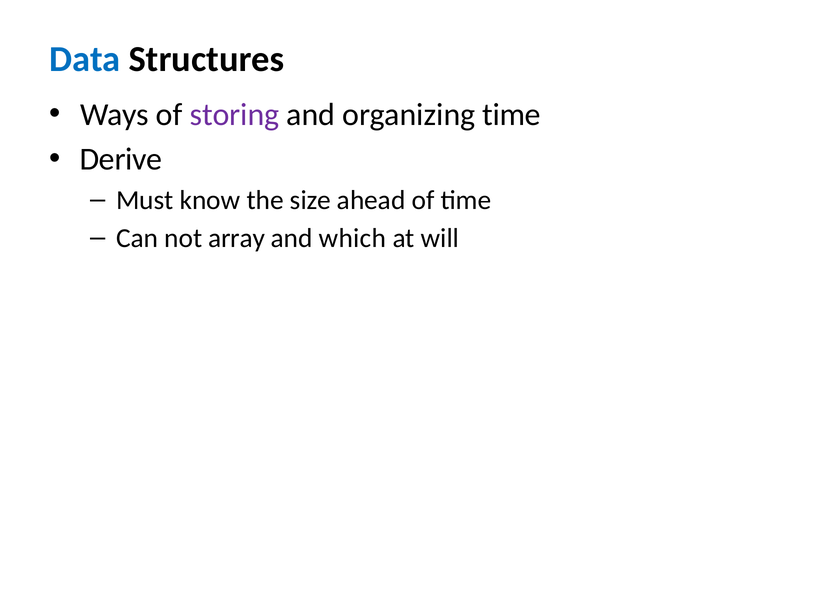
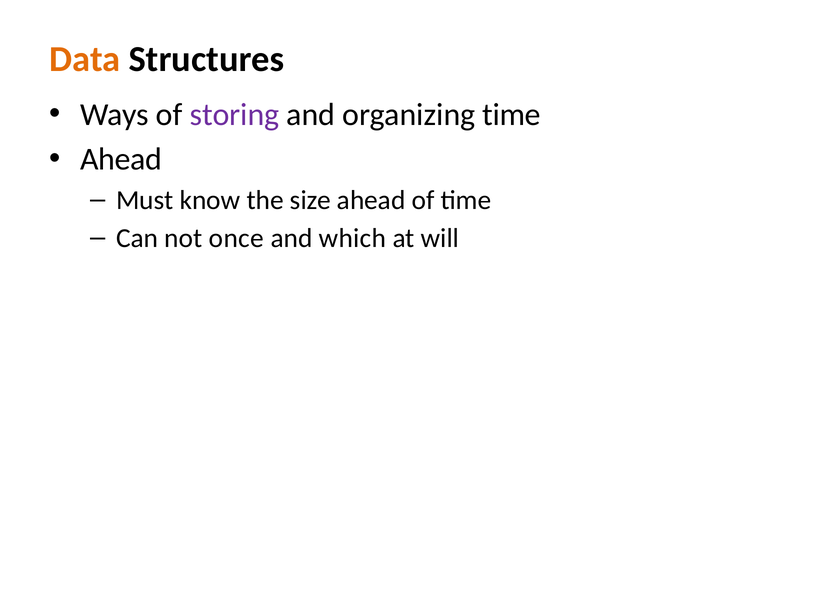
Data colour: blue -> orange
Derive at (121, 159): Derive -> Ahead
array: array -> once
